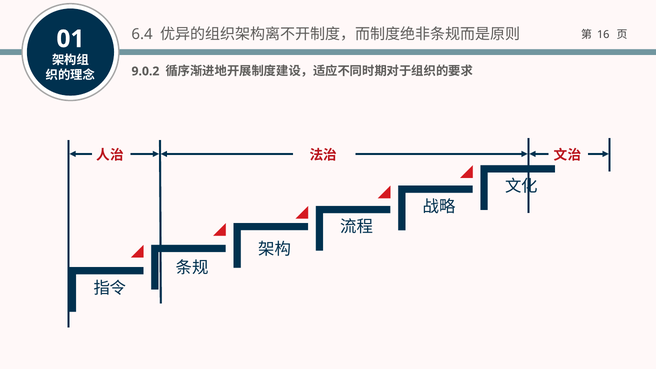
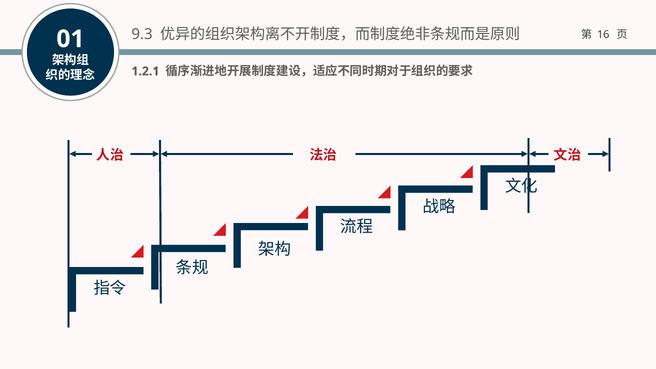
6.4: 6.4 -> 9.3
9.0.2: 9.0.2 -> 1.2.1
